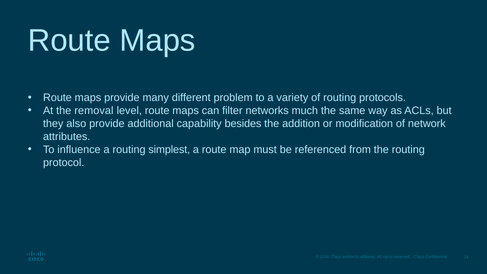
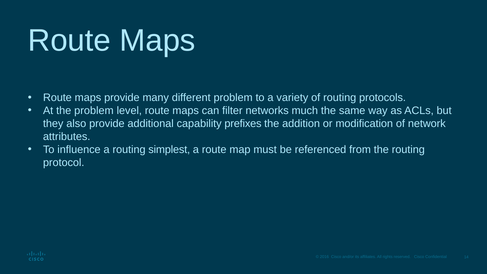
the removal: removal -> problem
besides: besides -> prefixes
